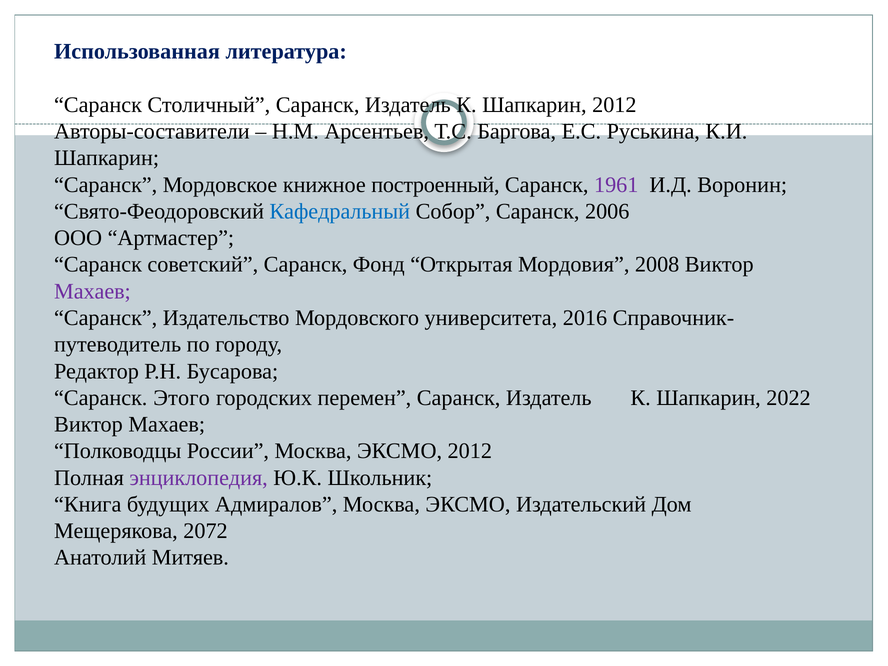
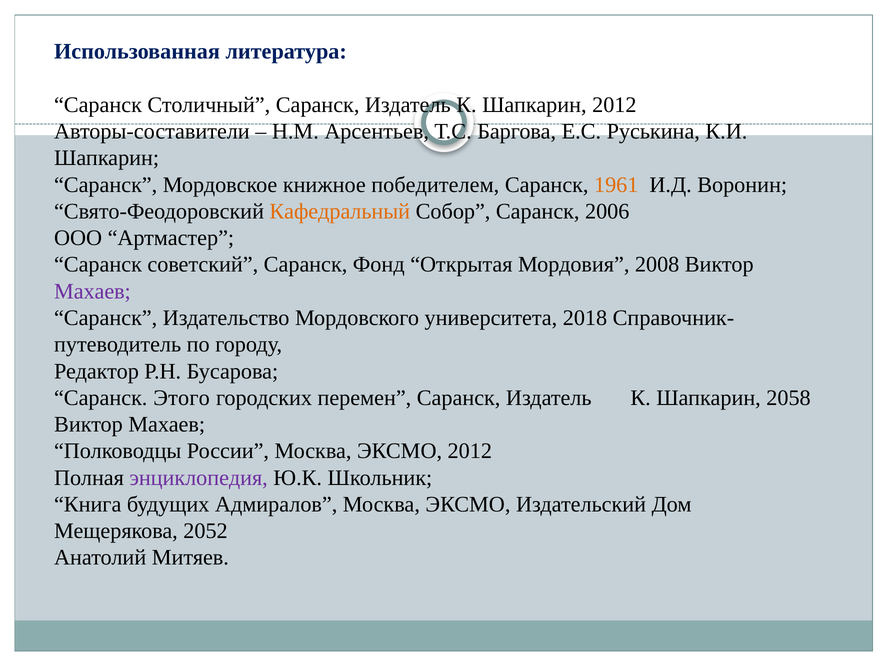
построенный: построенный -> победителем
1961 colour: purple -> orange
Кафедральный colour: blue -> orange
2016: 2016 -> 2018
2022: 2022 -> 2058
2072: 2072 -> 2052
